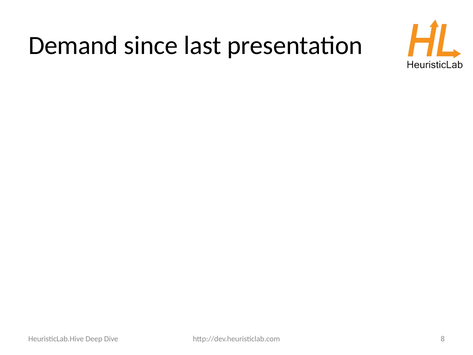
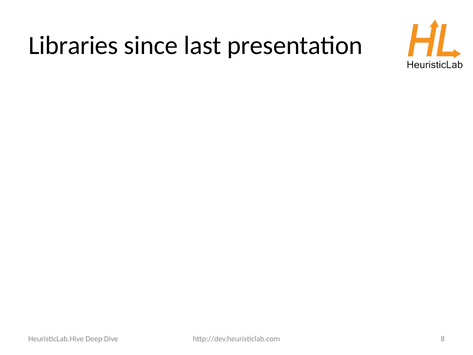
Demand: Demand -> Libraries
